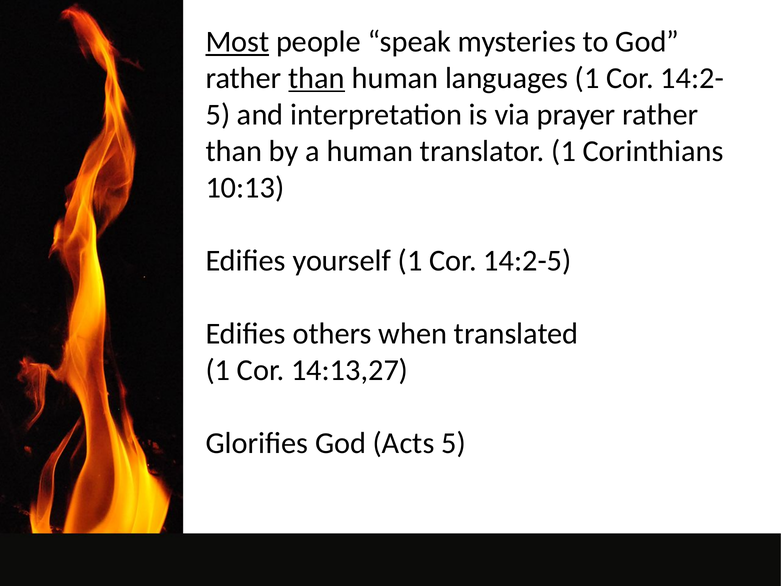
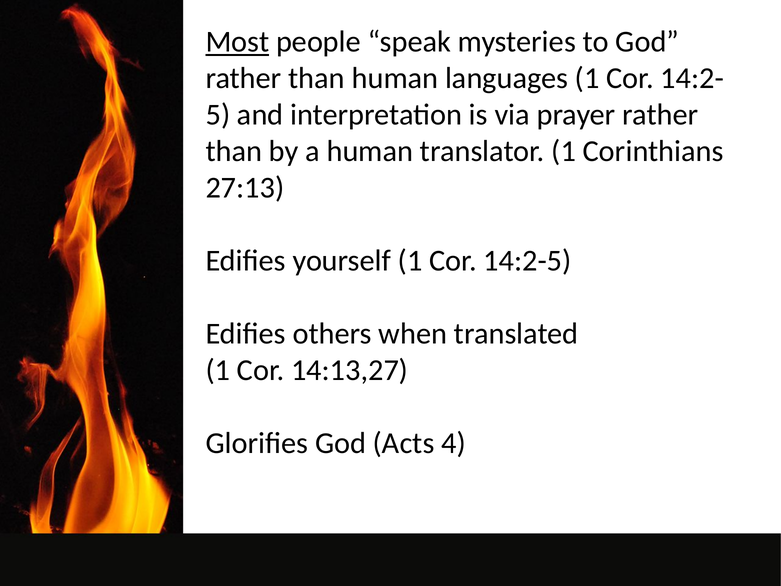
than at (317, 78) underline: present -> none
10:13: 10:13 -> 27:13
Acts 5: 5 -> 4
